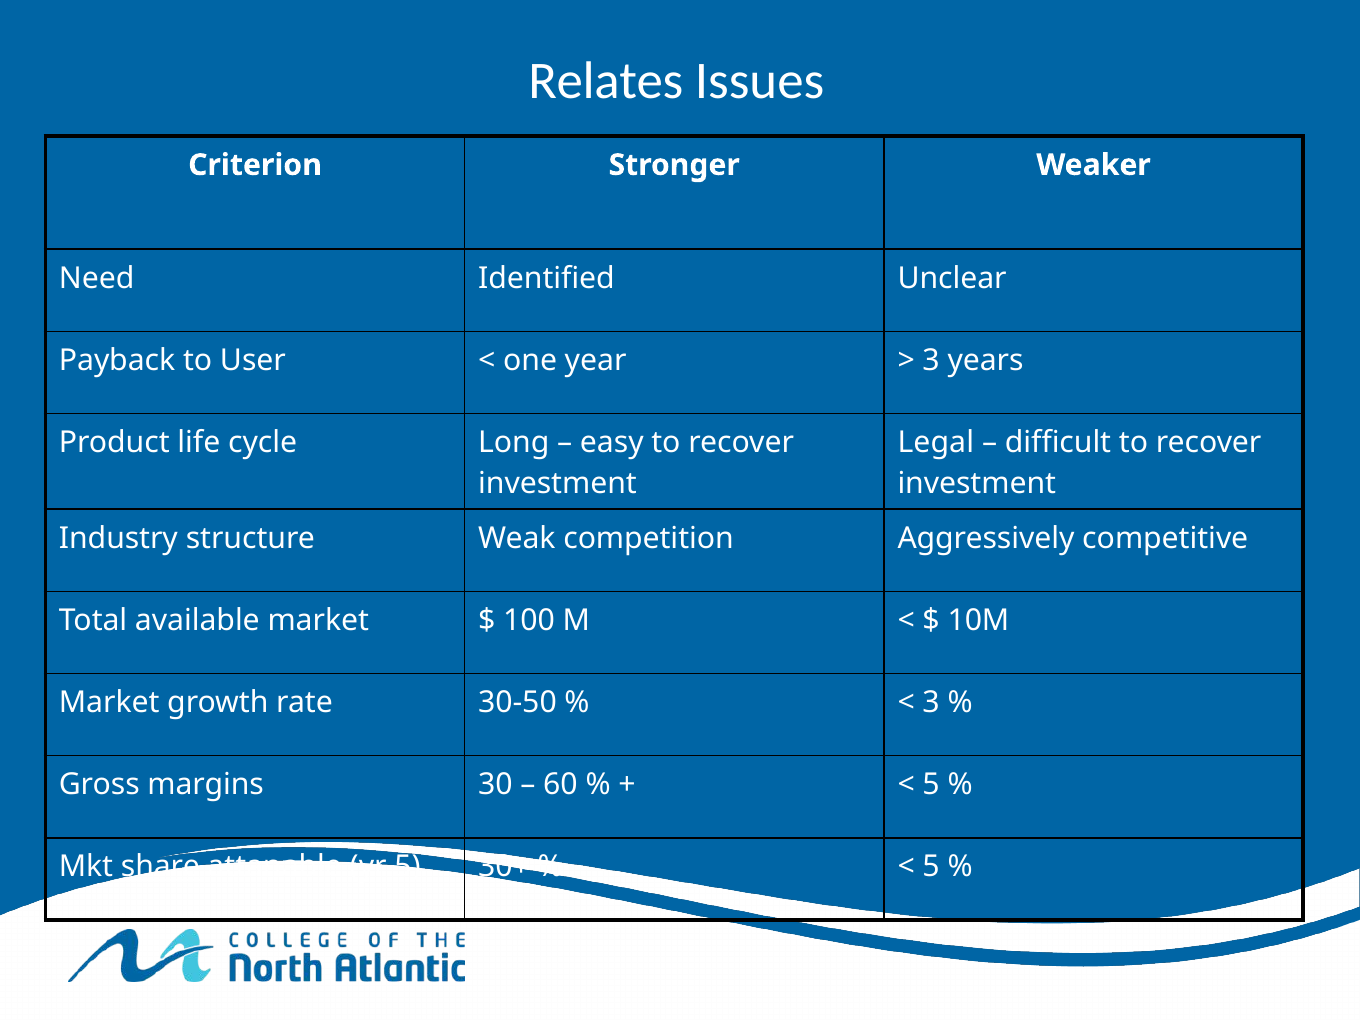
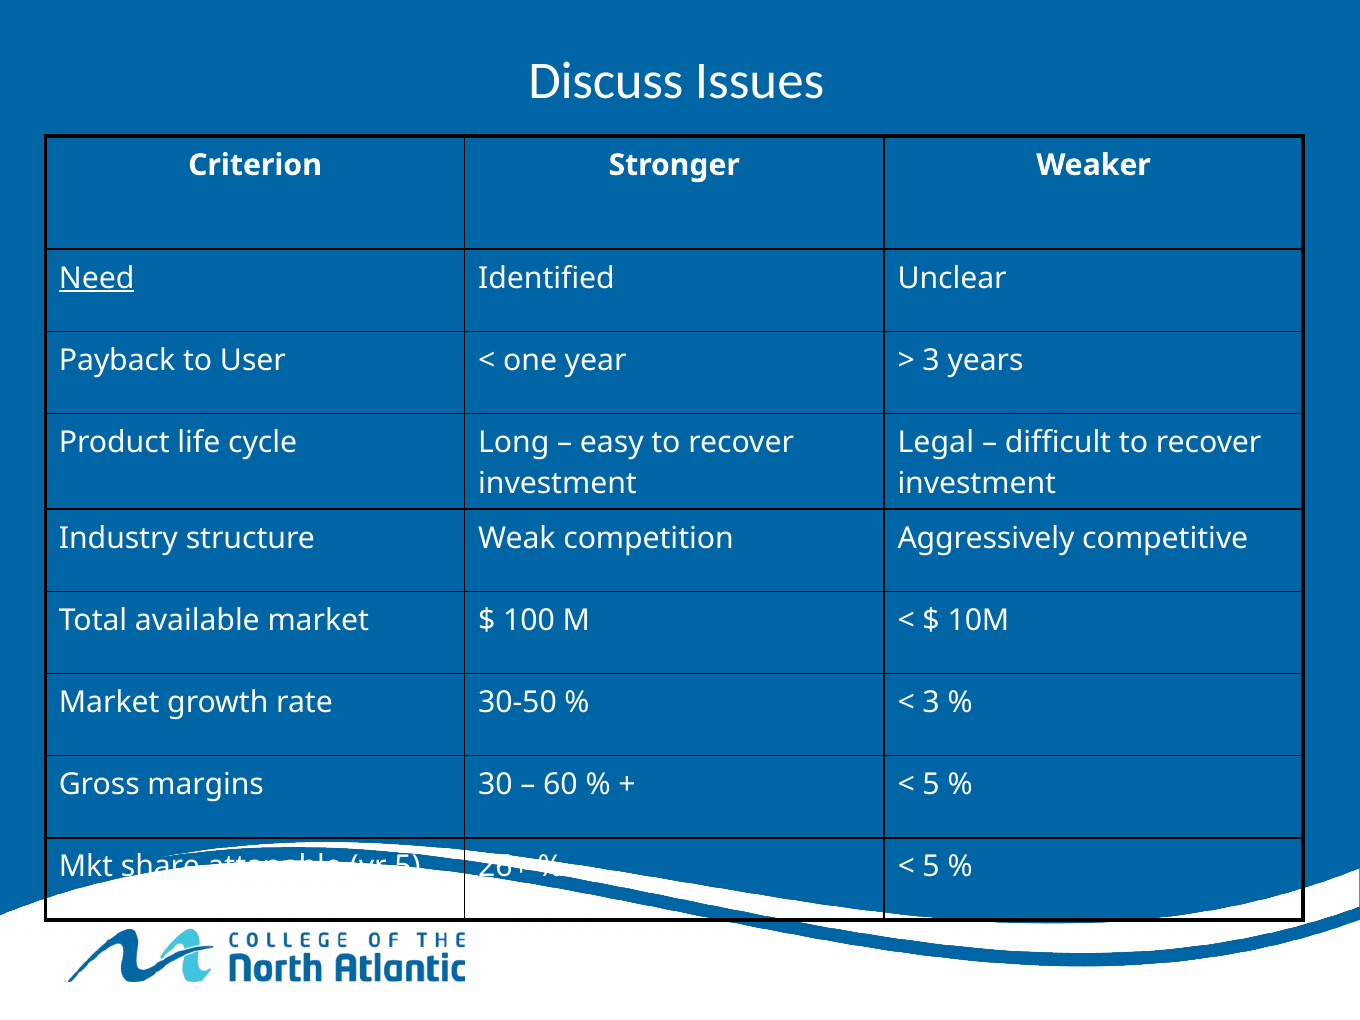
Relates: Relates -> Discuss
Need underline: none -> present
30+: 30+ -> 26+
